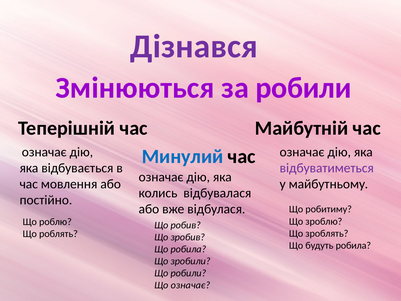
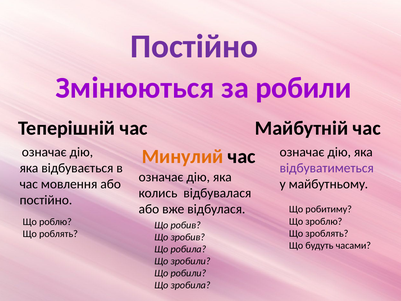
Дізнався at (194, 46): Дізнався -> Постійно
Минулий colour: blue -> orange
будуть робила: робила -> часами
Що означає: означає -> зробила
